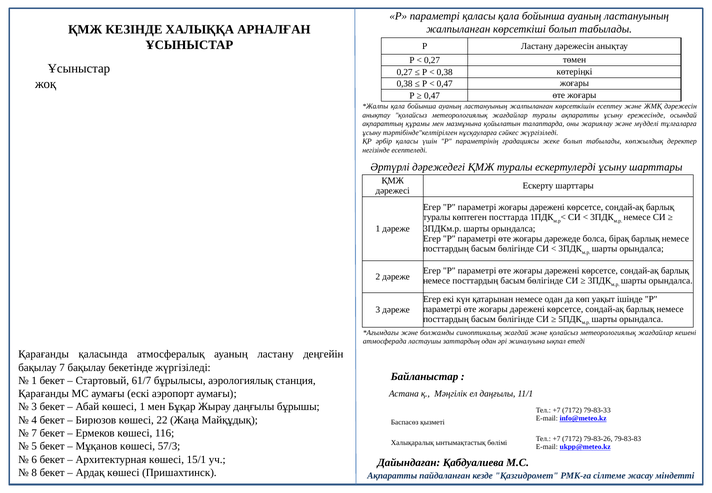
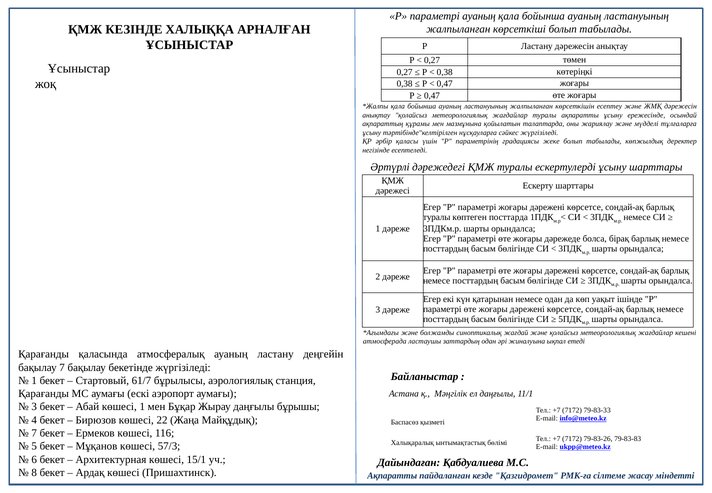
параметрі қаласы: қаласы -> ауаның
